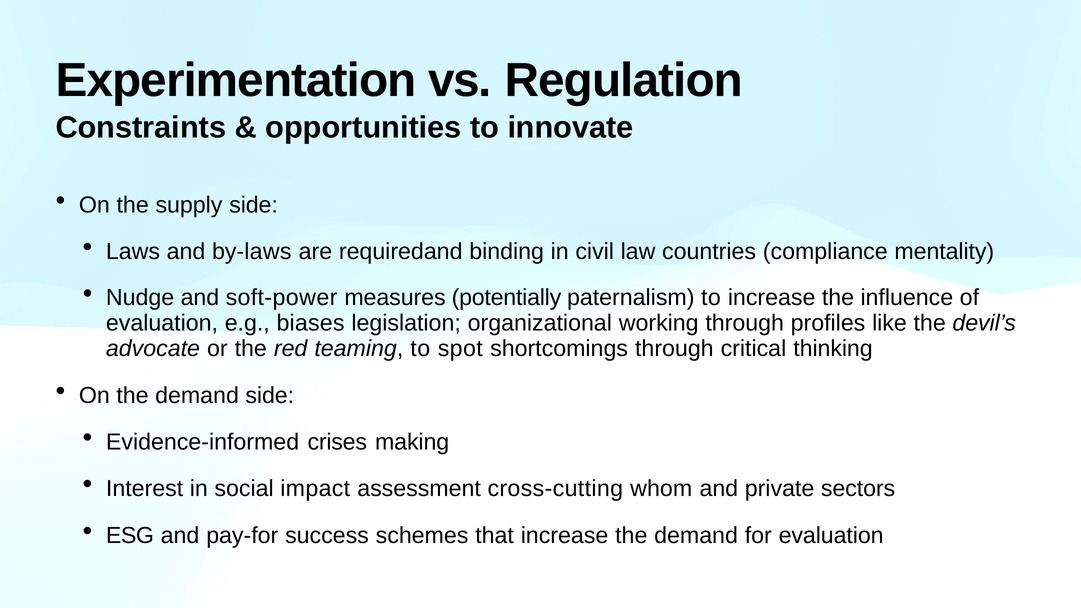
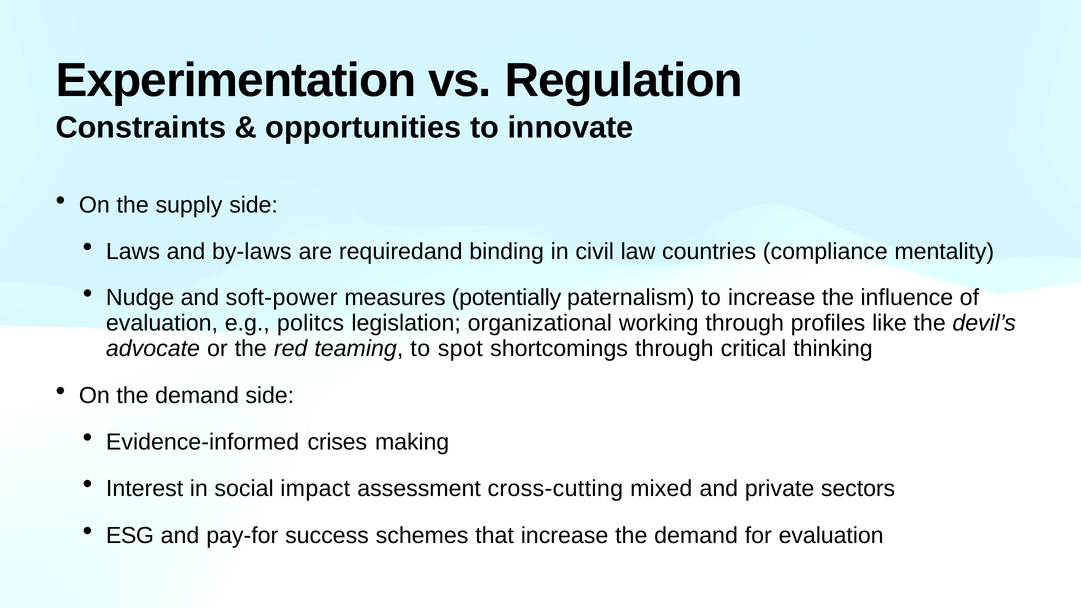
biases: biases -> politcs
whom: whom -> mixed
